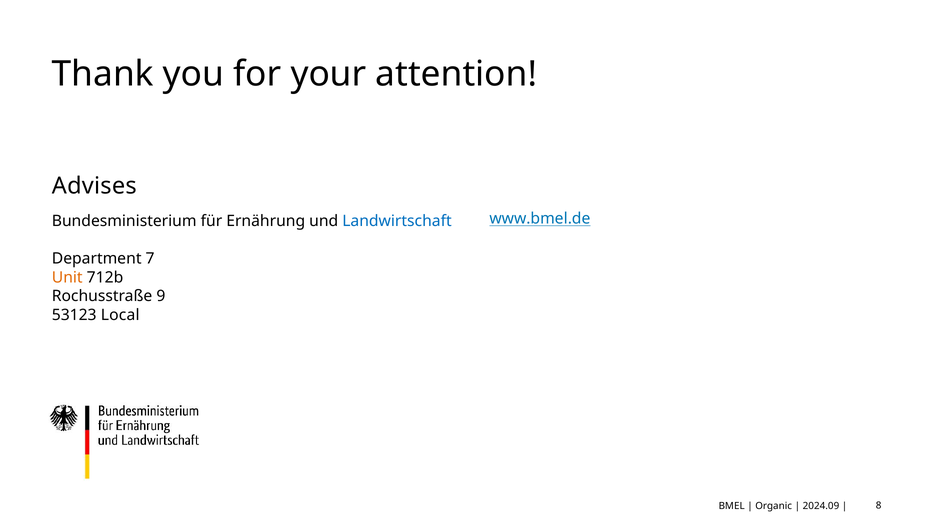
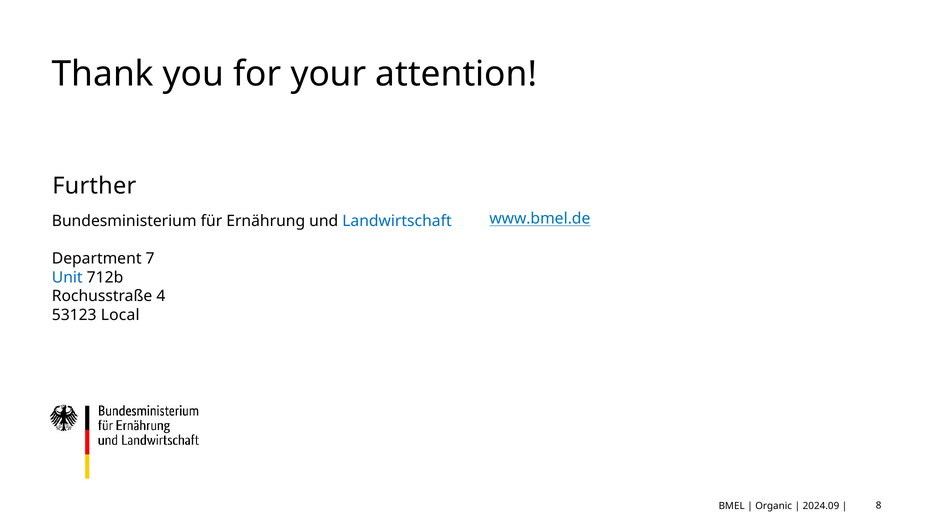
Advises: Advises -> Further
Unit colour: orange -> blue
9: 9 -> 4
